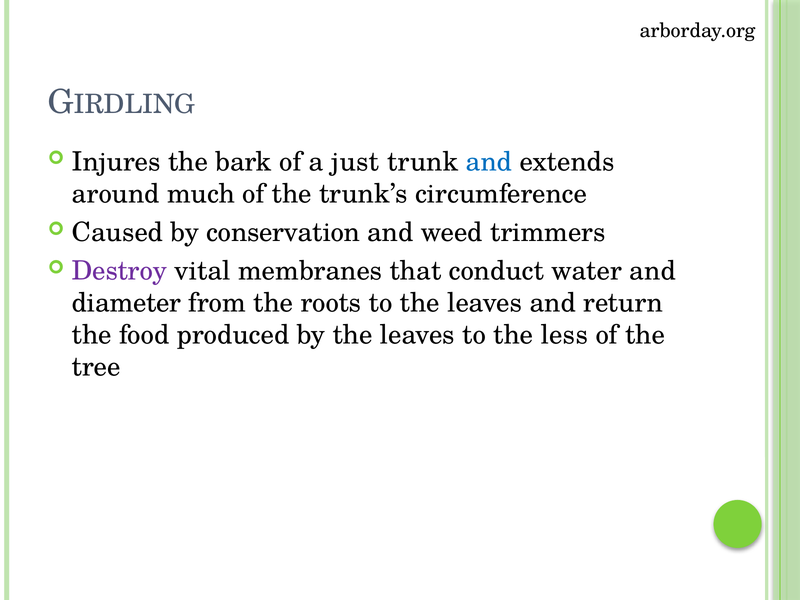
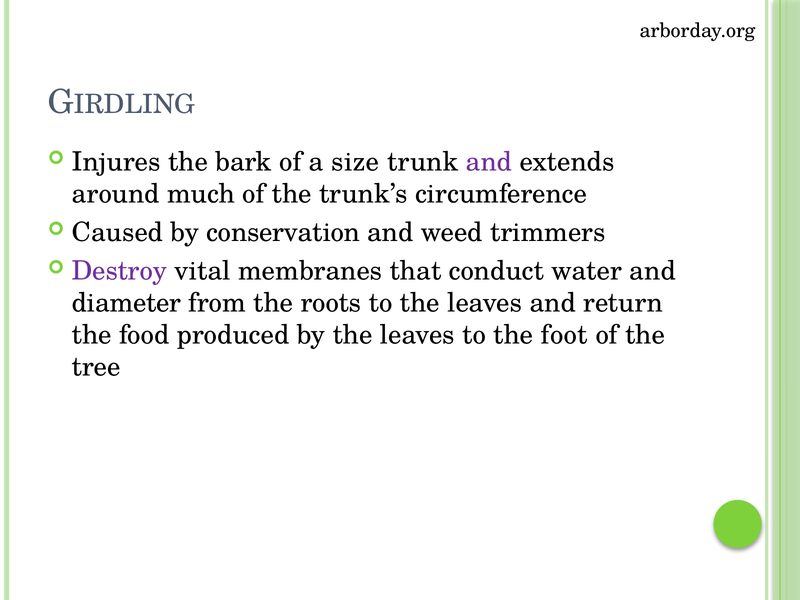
just: just -> size
and at (489, 162) colour: blue -> purple
less: less -> foot
